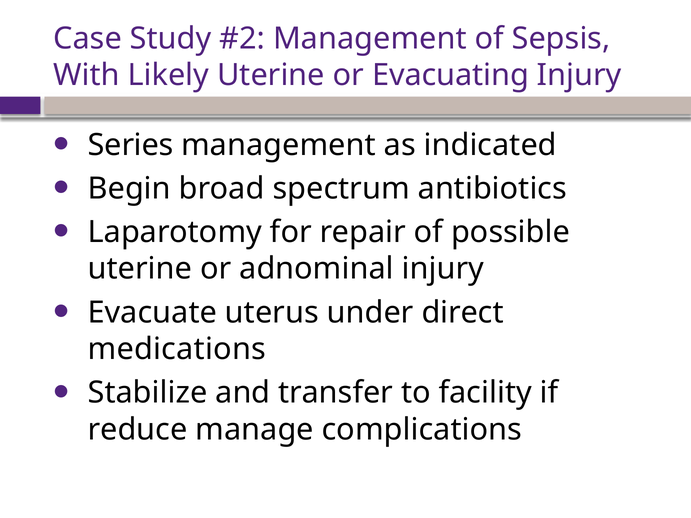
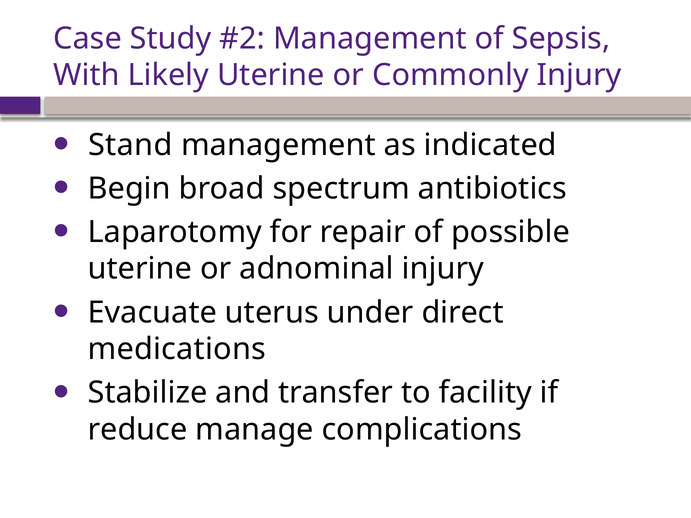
Evacuating: Evacuating -> Commonly
Series: Series -> Stand
